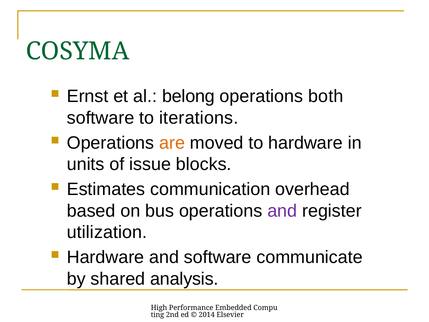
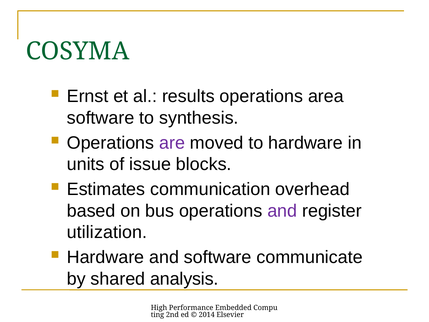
belong: belong -> results
both: both -> area
iterations: iterations -> synthesis
are colour: orange -> purple
